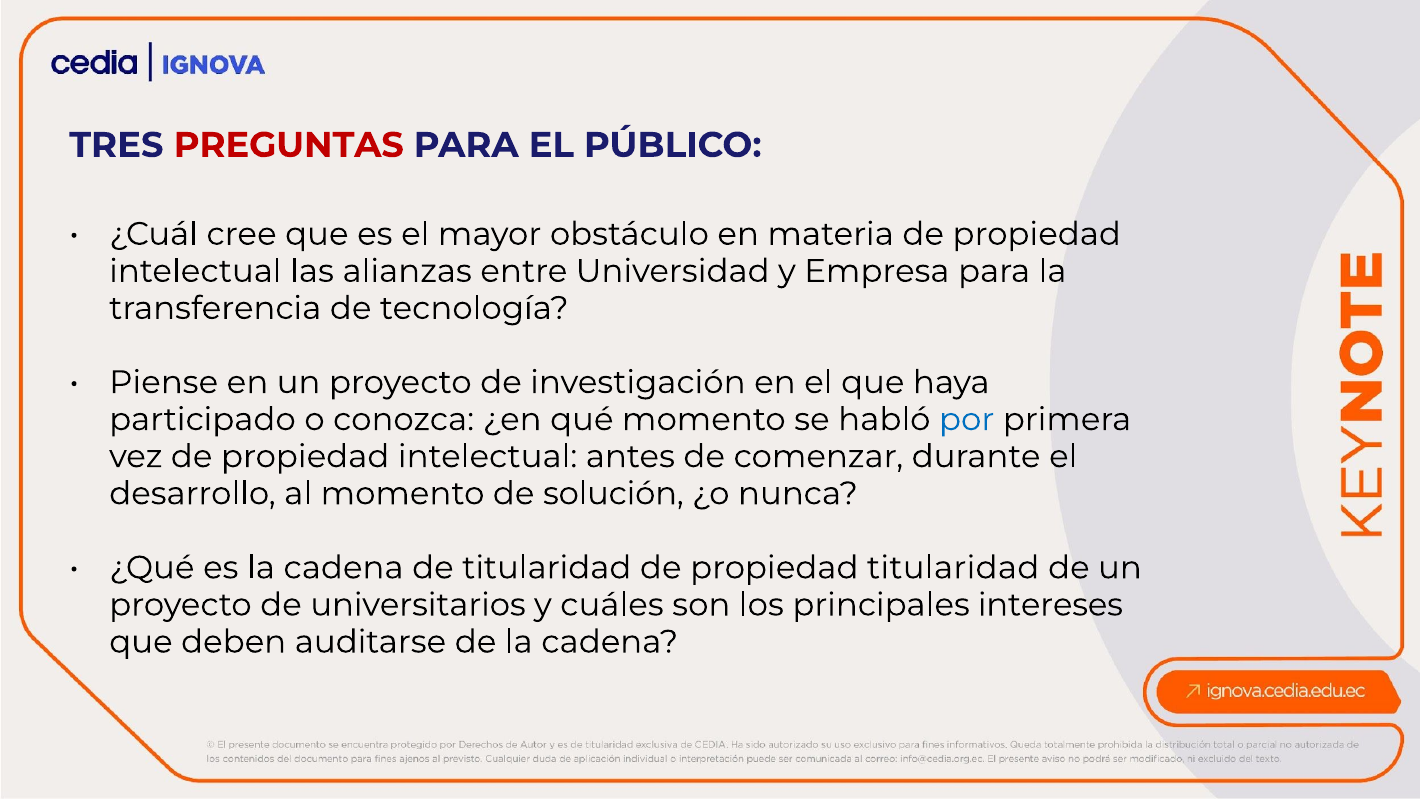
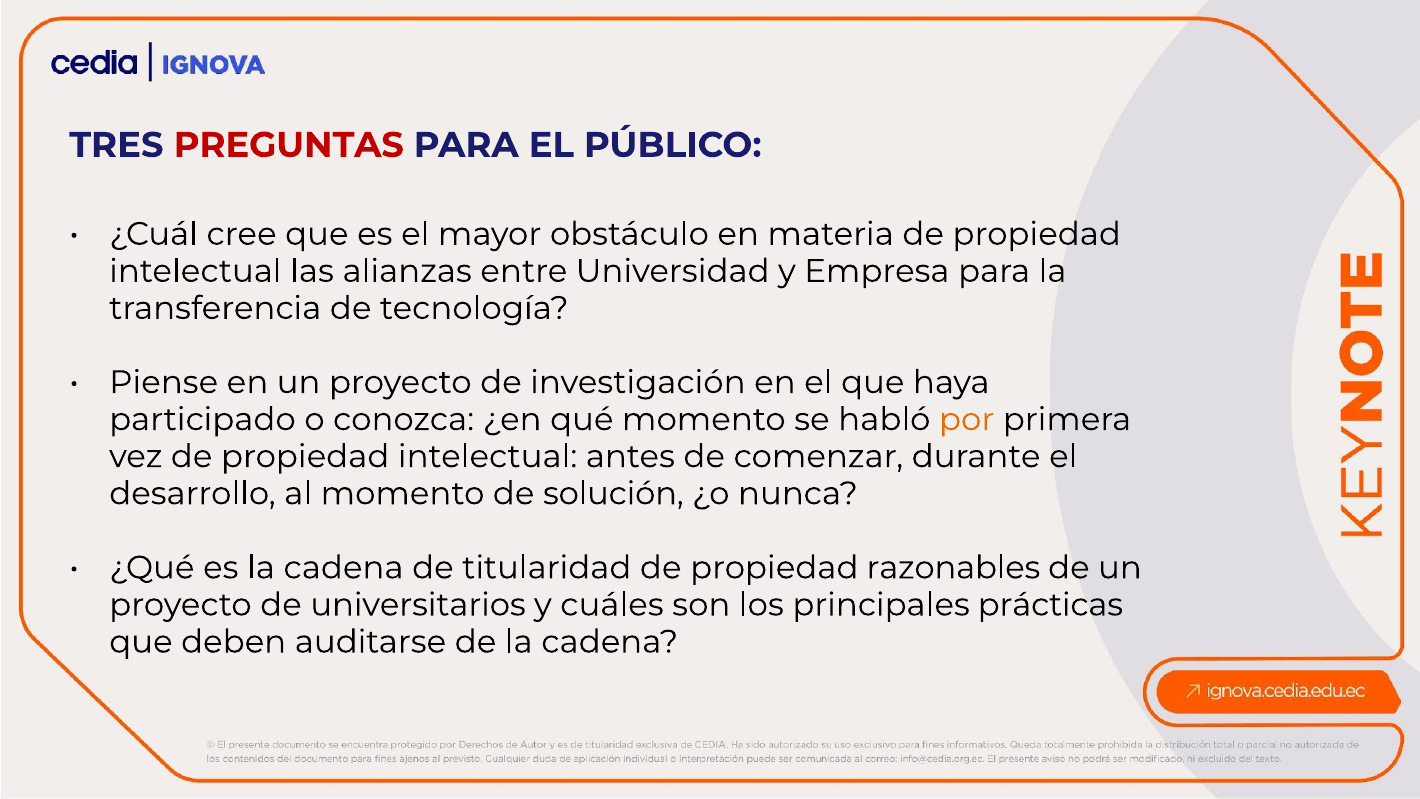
por colour: blue -> orange
propiedad titularidad: titularidad -> razonables
intereses: intereses -> prácticas
